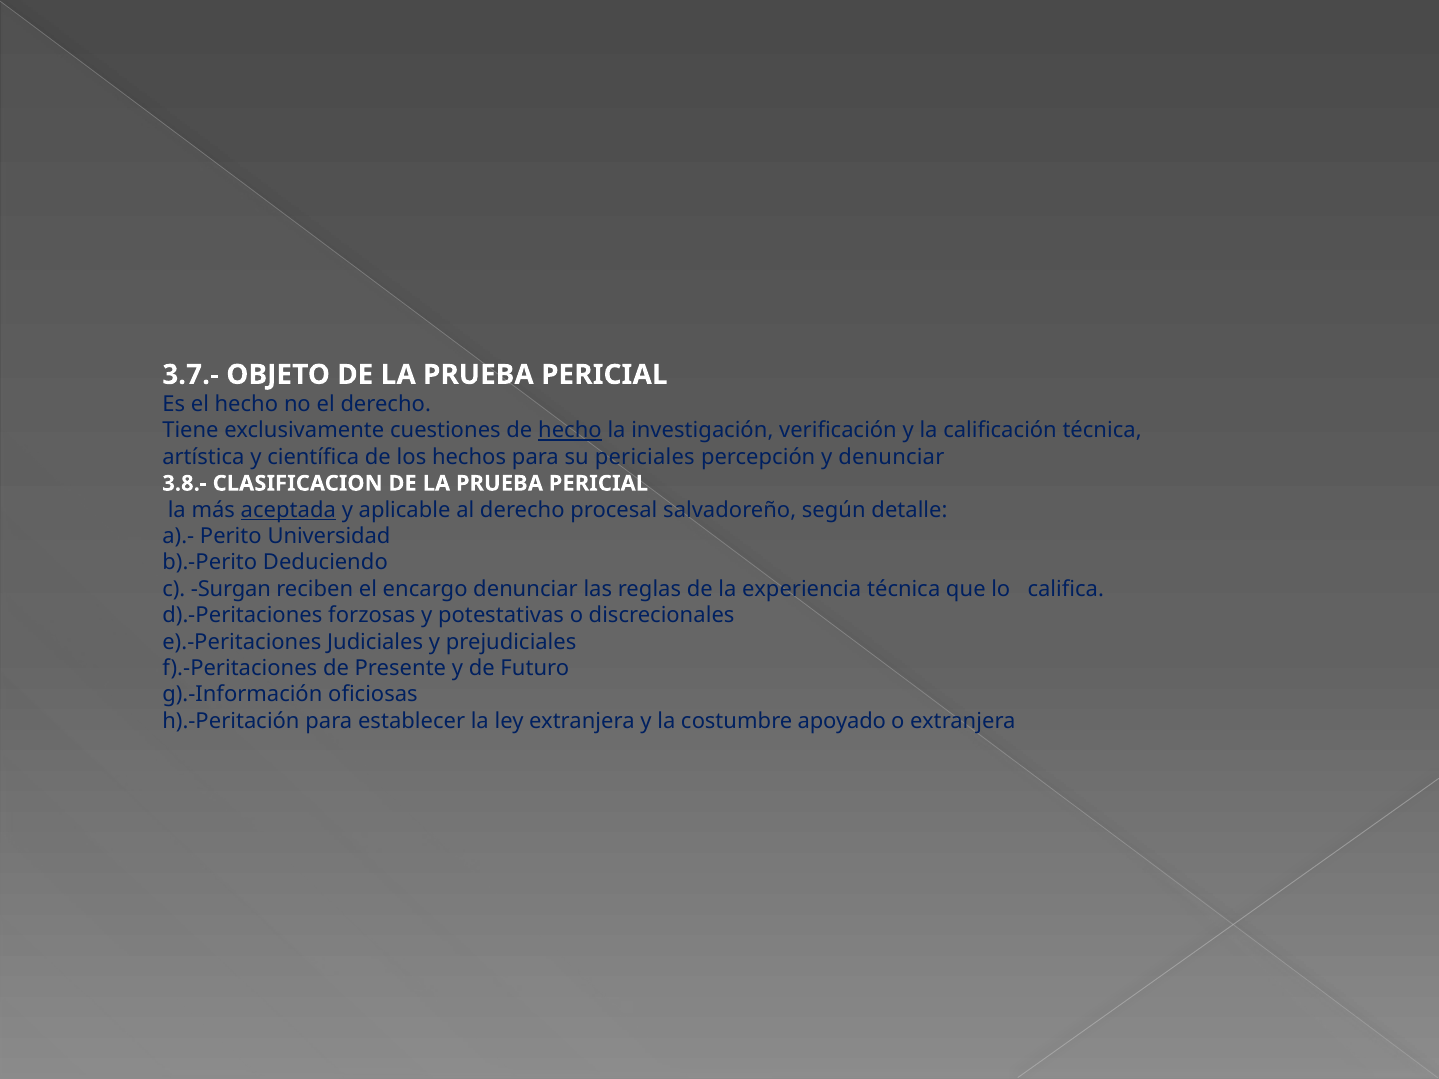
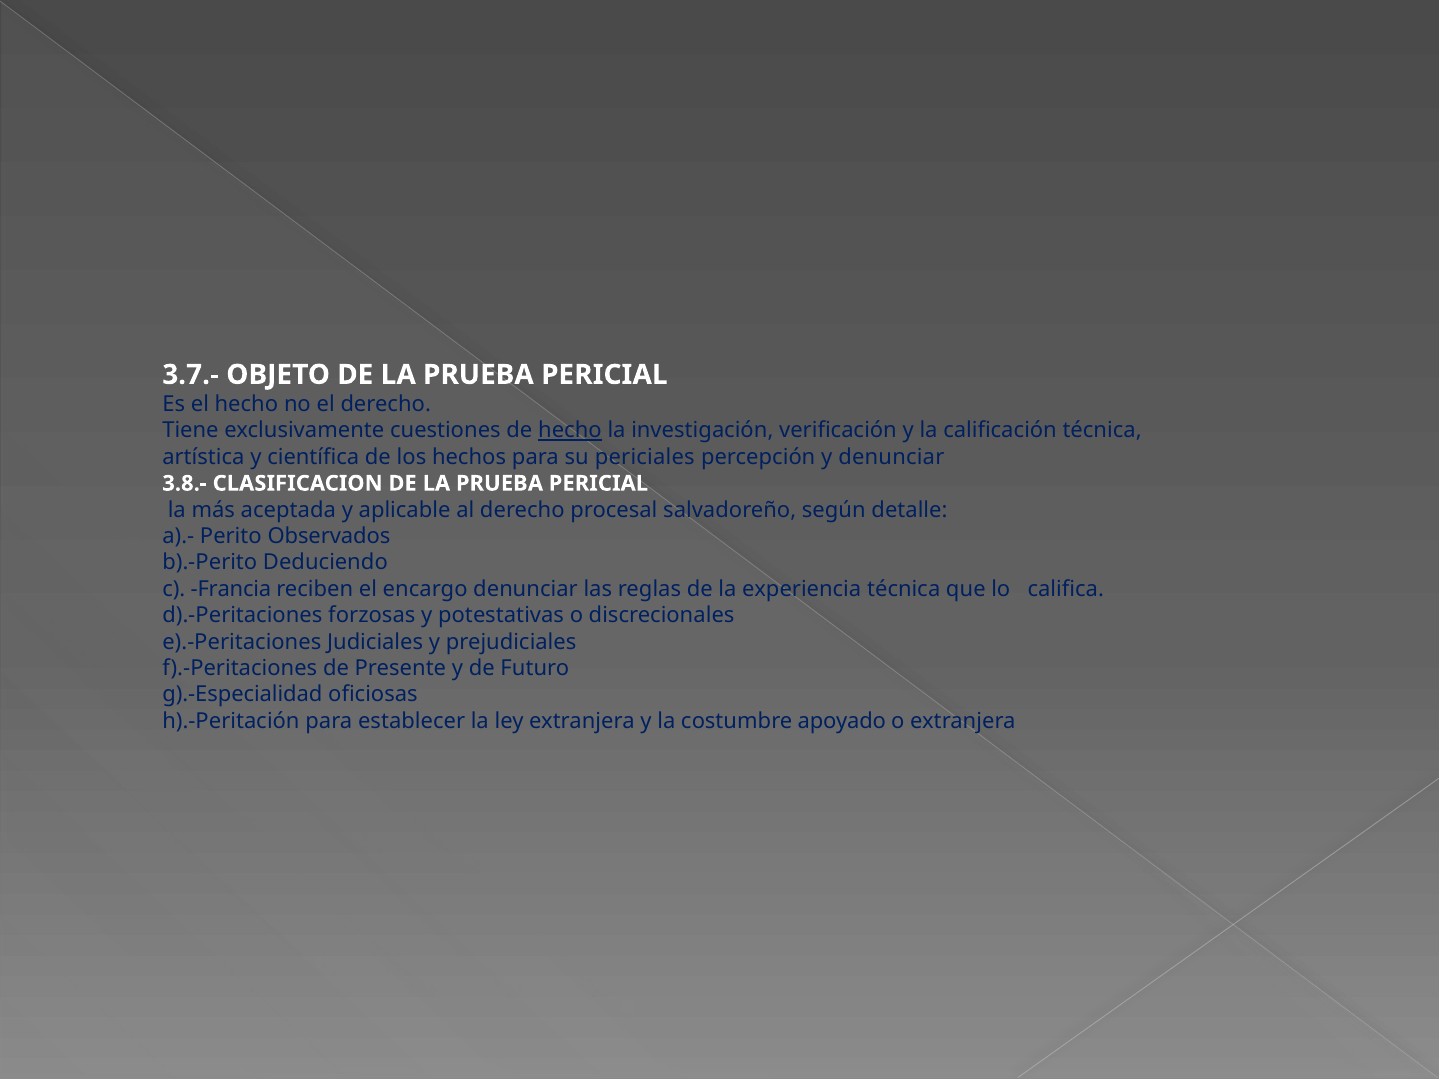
aceptada underline: present -> none
Universidad: Universidad -> Observados
Surgan: Surgan -> Francia
g).-Información: g).-Información -> g).-Especialidad
